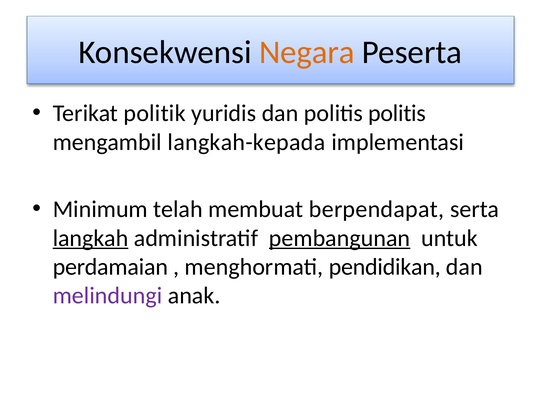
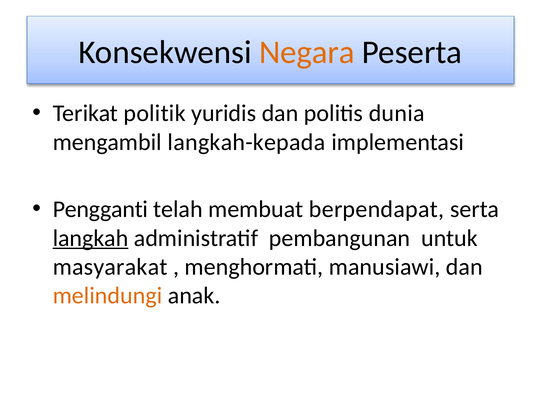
politis politis: politis -> dunia
Minimum: Minimum -> Pengganti
pembangunan underline: present -> none
perdamaian: perdamaian -> masyarakat
pendidikan: pendidikan -> manusiawi
melindungi colour: purple -> orange
